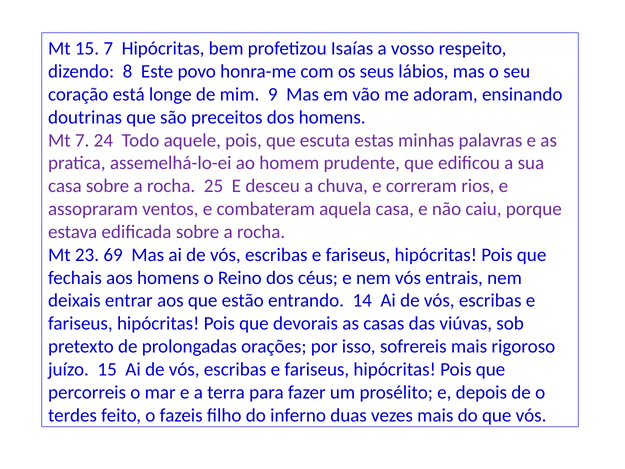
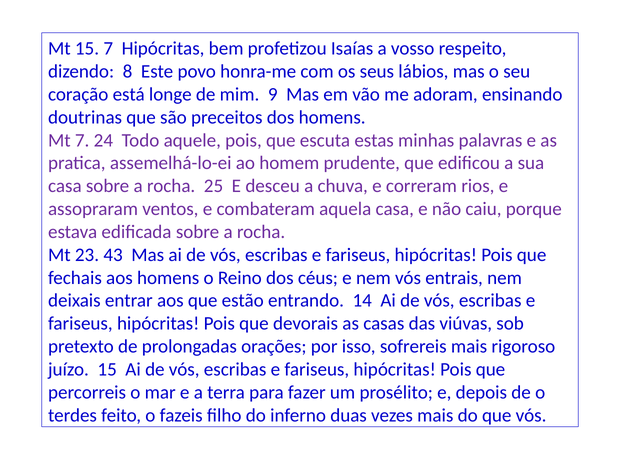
69: 69 -> 43
